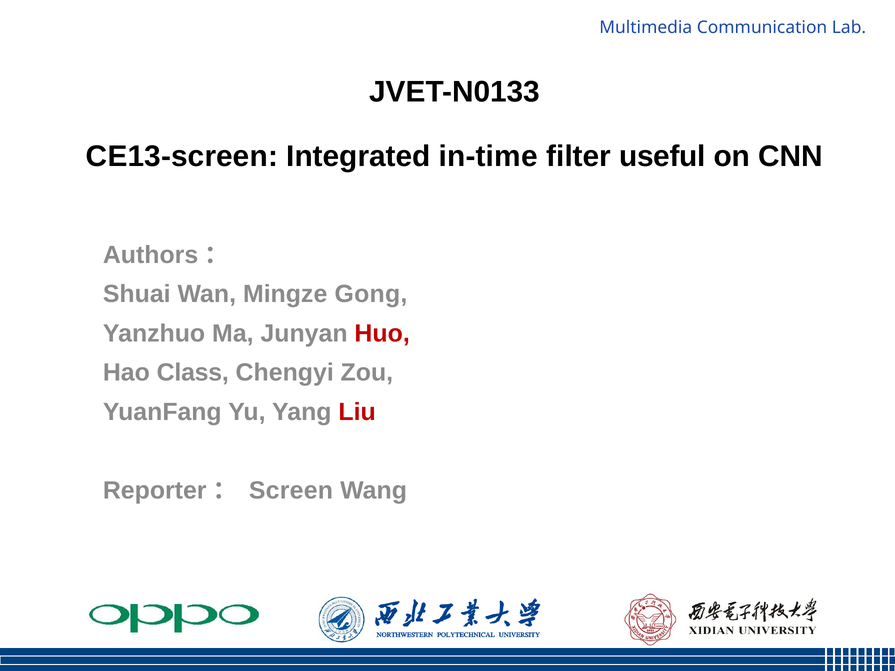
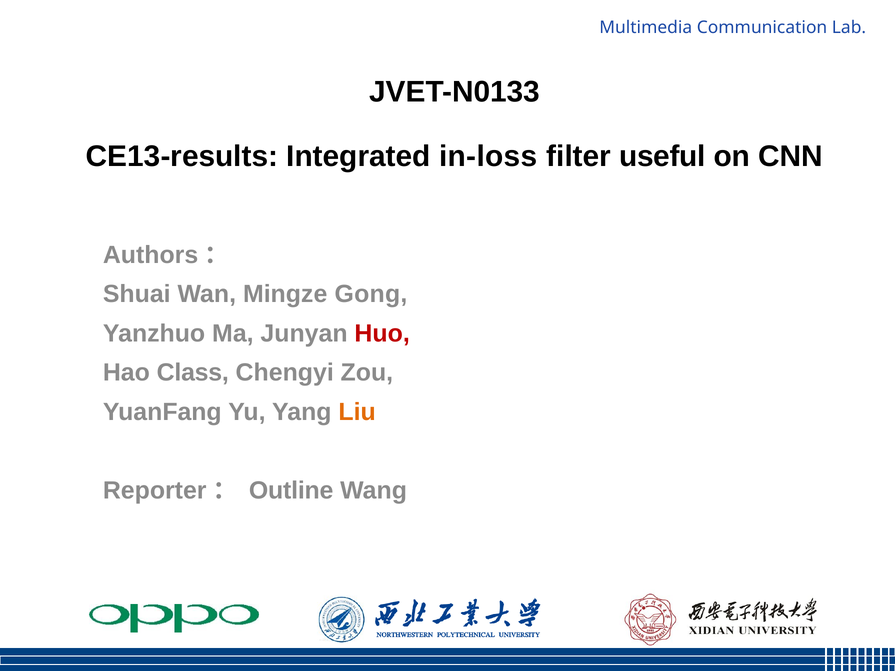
CE13-screen: CE13-screen -> CE13-results
in-time: in-time -> in-loss
Liu colour: red -> orange
Screen: Screen -> Outline
